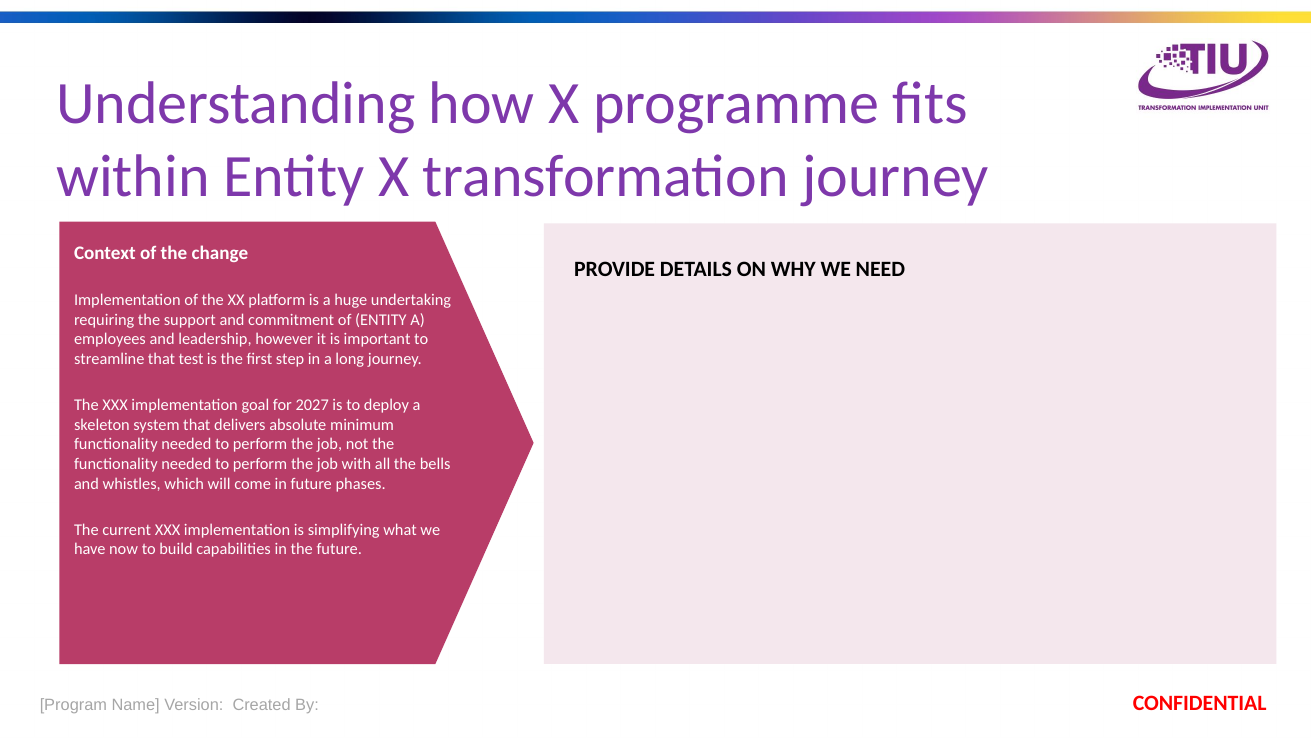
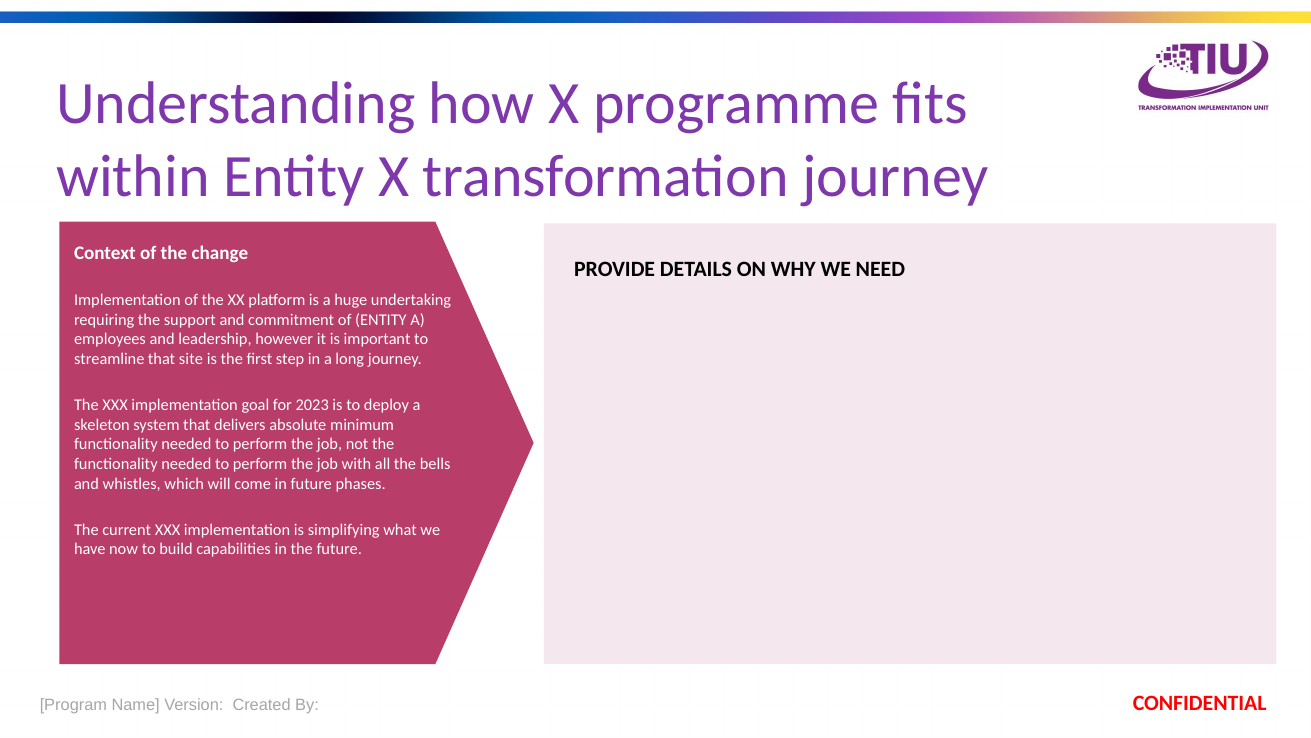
test: test -> site
2027: 2027 -> 2023
